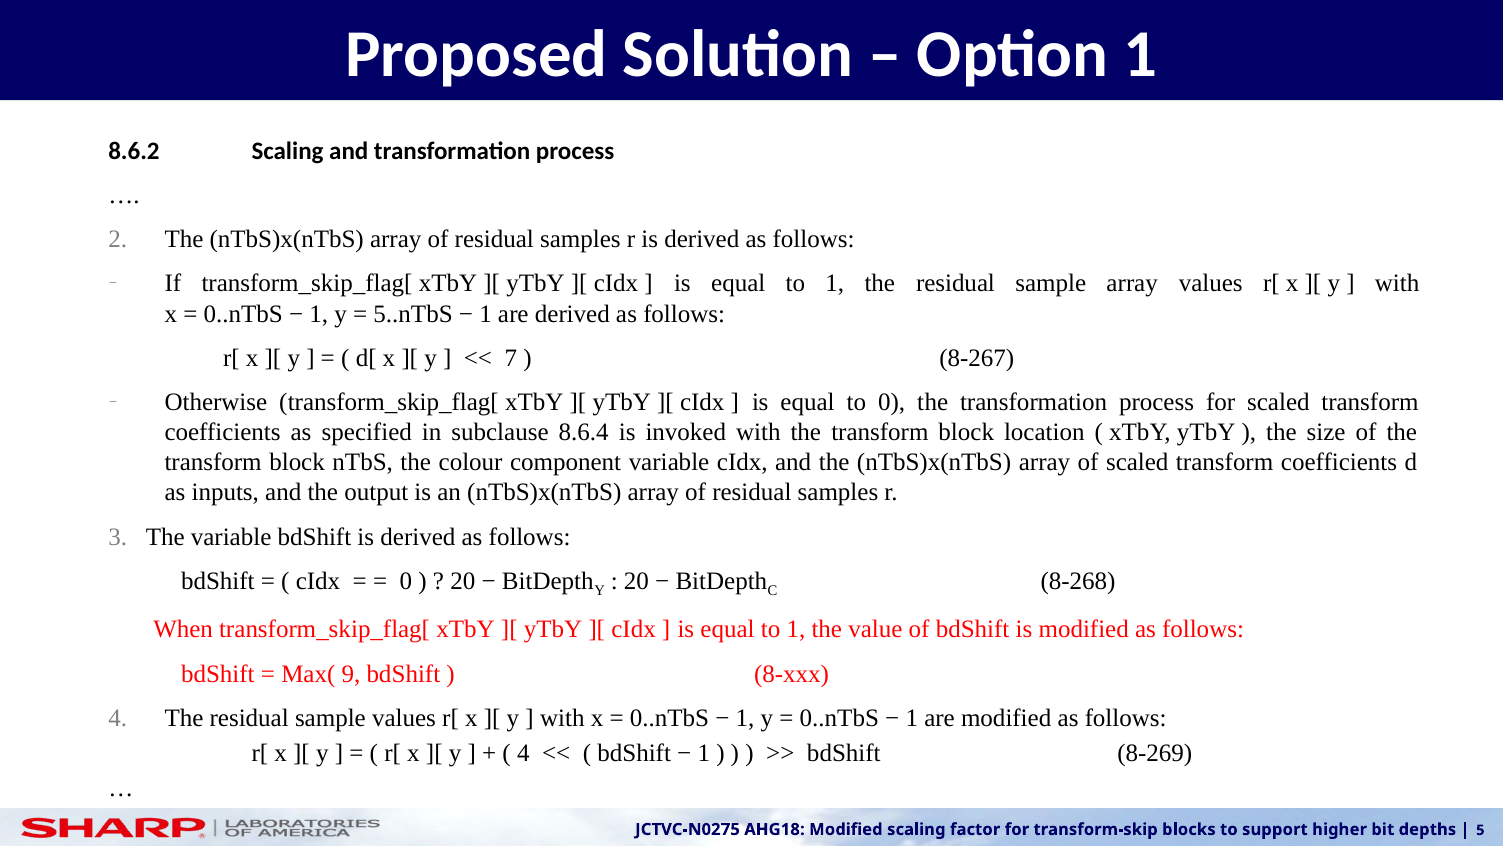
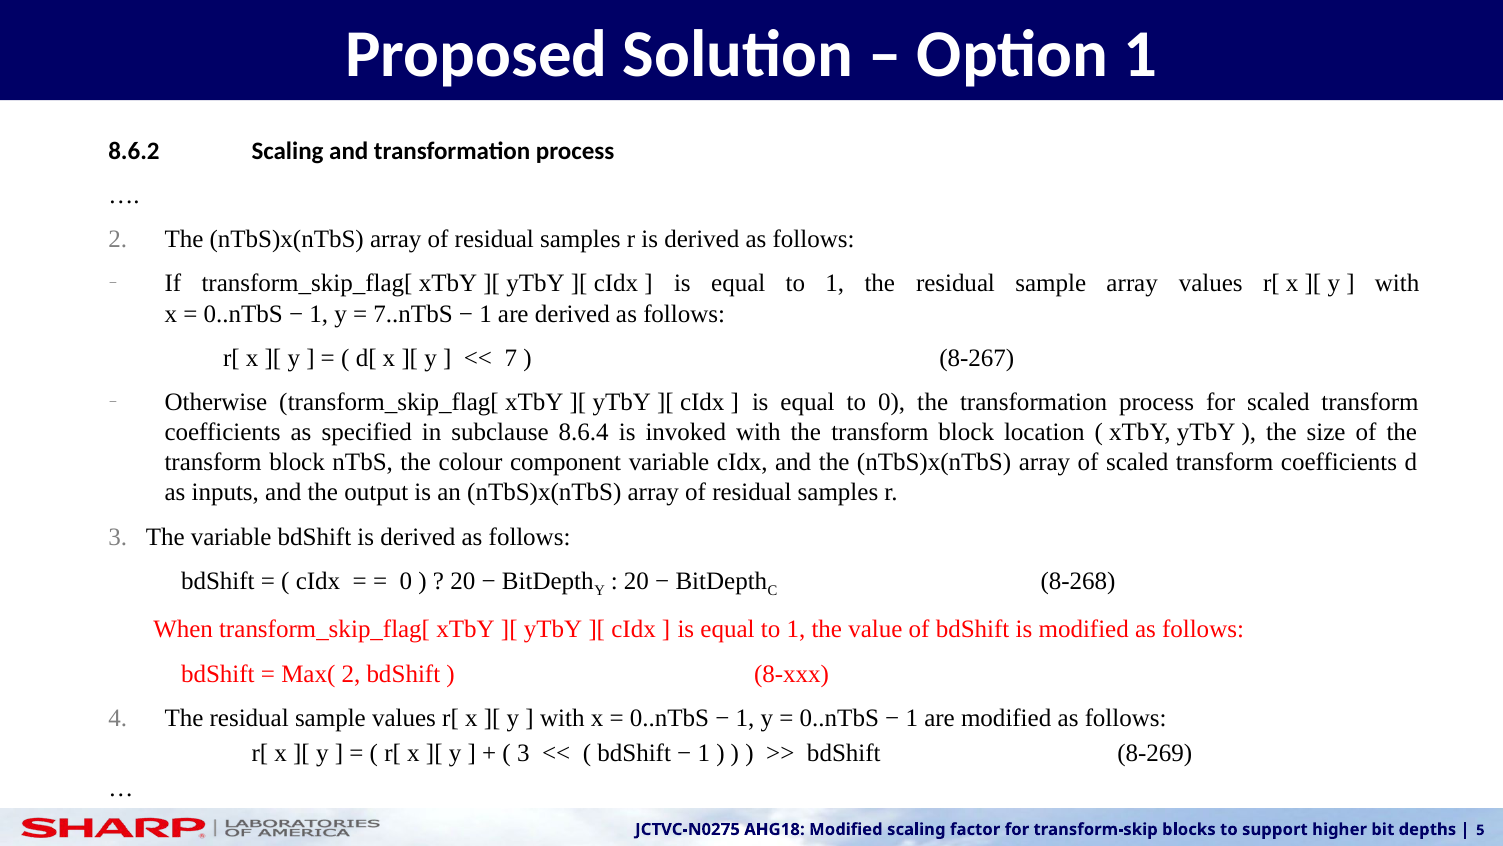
5..nTbS: 5..nTbS -> 7..nTbS
Max( 9: 9 -> 2
4 at (523, 753): 4 -> 3
